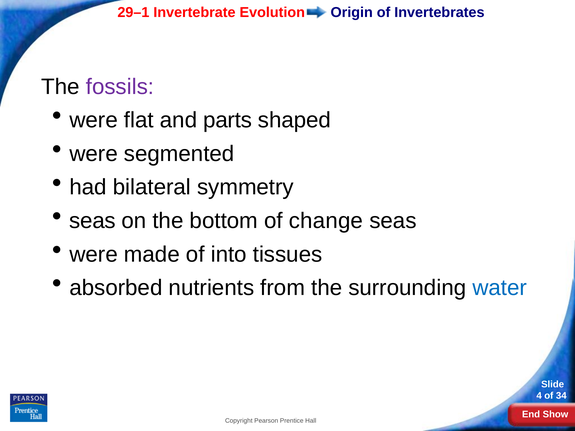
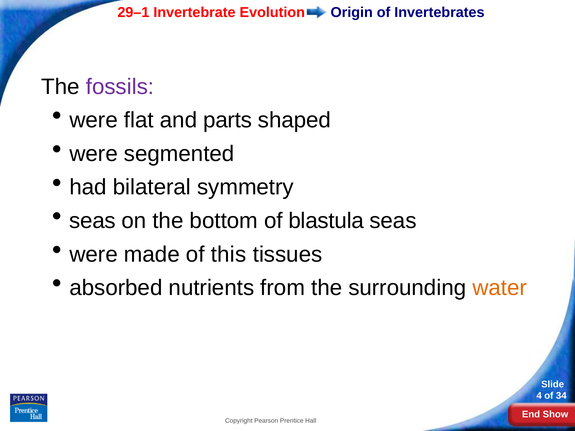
change: change -> blastula
into: into -> this
water colour: blue -> orange
